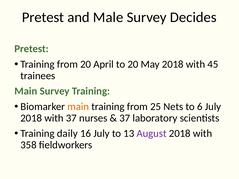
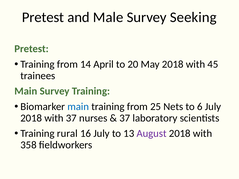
Decides: Decides -> Seeking
from 20: 20 -> 14
main at (78, 107) colour: orange -> blue
daily: daily -> rural
